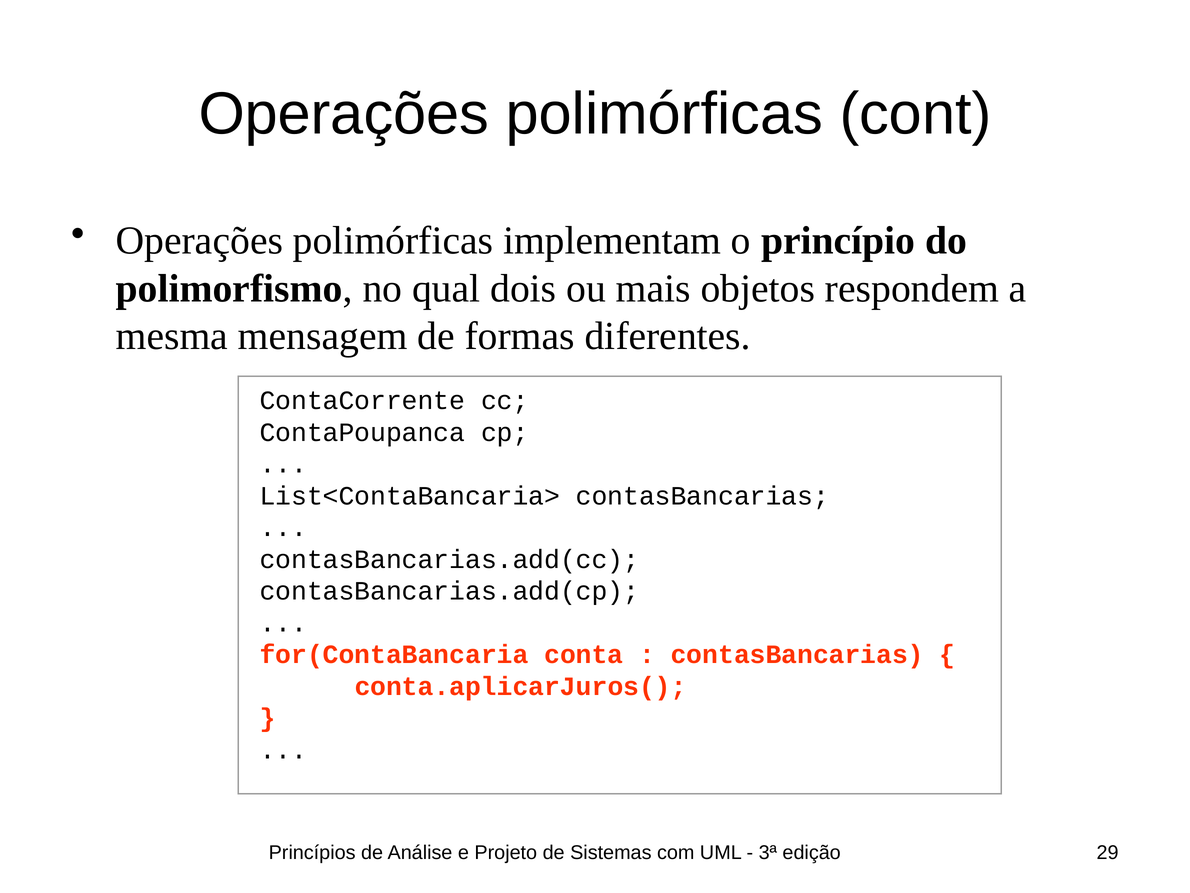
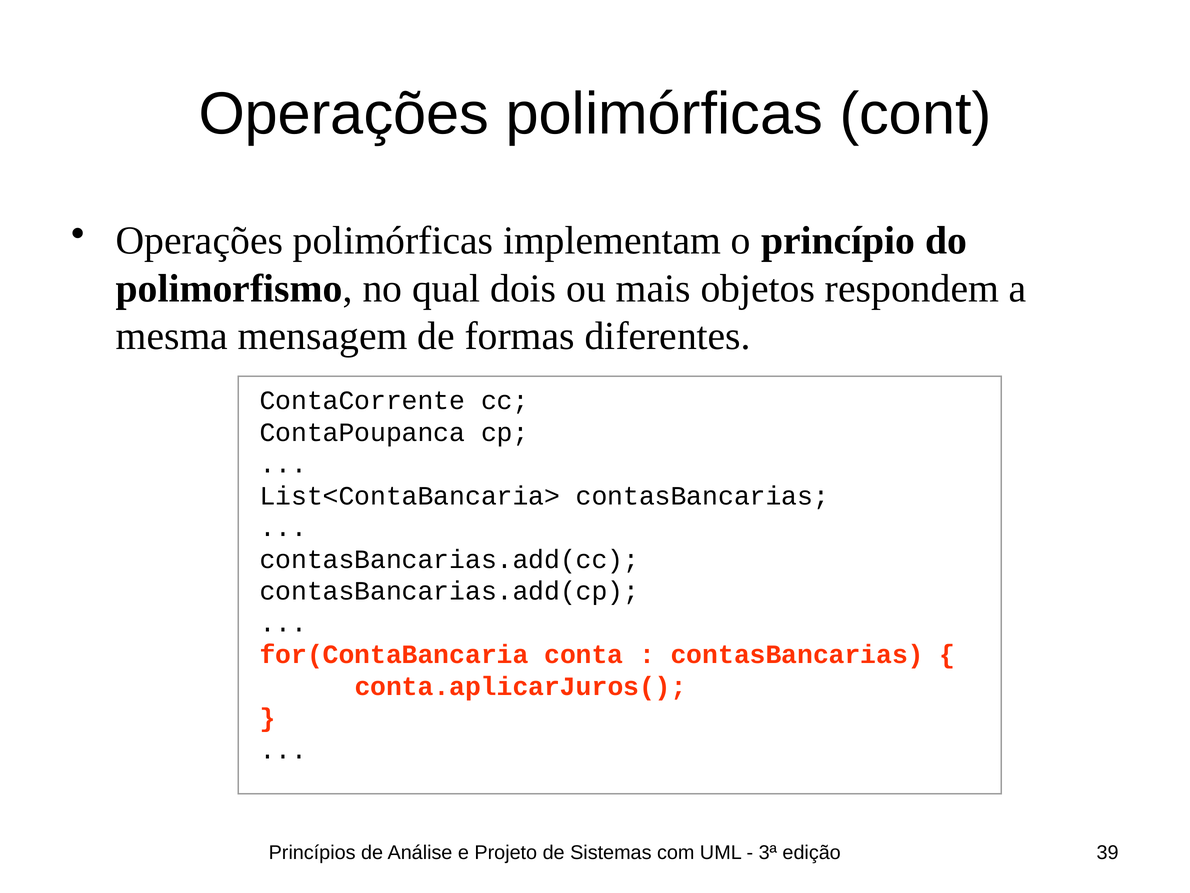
29: 29 -> 39
